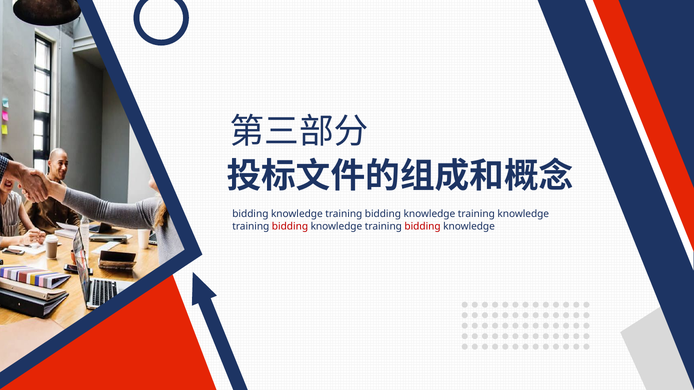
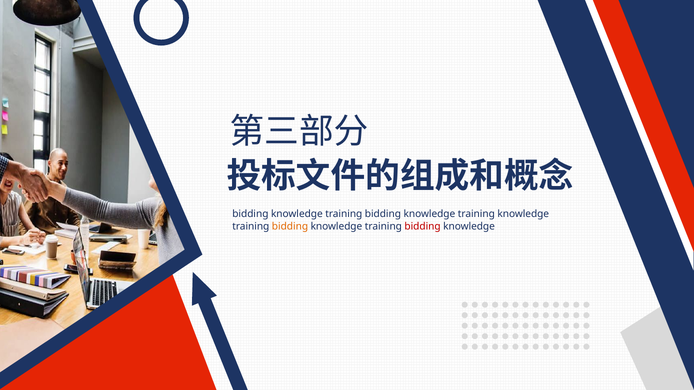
bidding at (290, 226) colour: red -> orange
